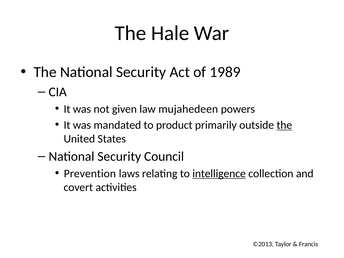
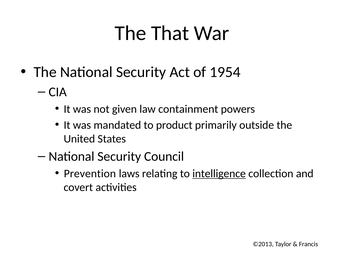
Hale: Hale -> That
1989: 1989 -> 1954
mujahedeen: mujahedeen -> containment
the at (284, 125) underline: present -> none
